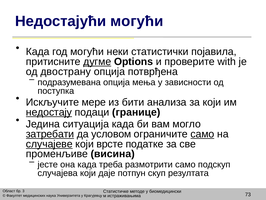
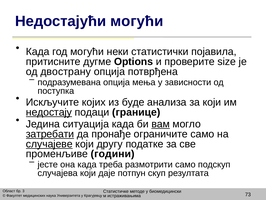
дугме underline: present -> none
with: with -> size
мере: мере -> којих
бити: бити -> буде
вам underline: none -> present
условом: условом -> пронађе
само at (202, 134) underline: present -> none
врсте: врсте -> другу
висина: висина -> години
